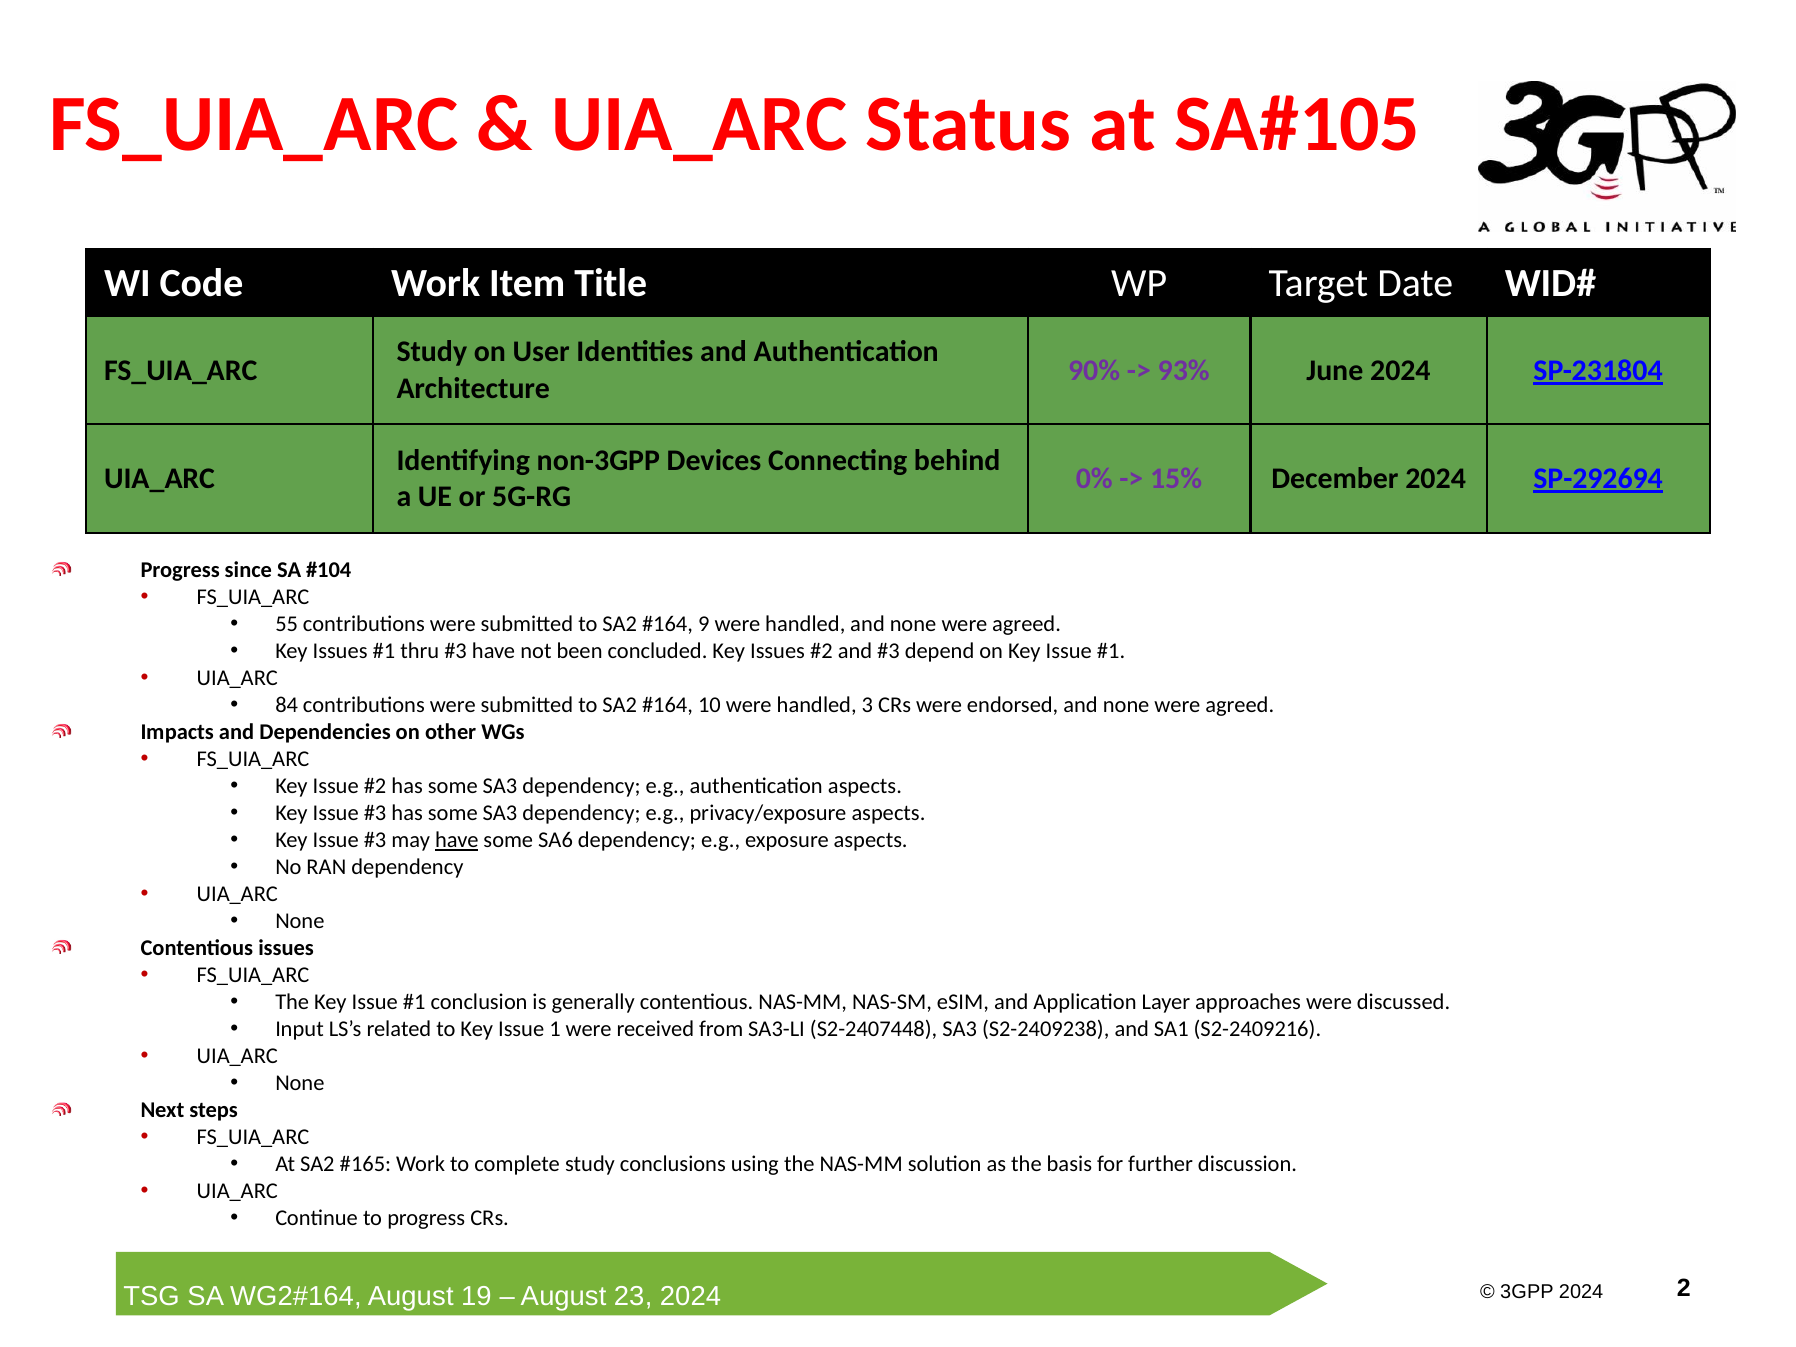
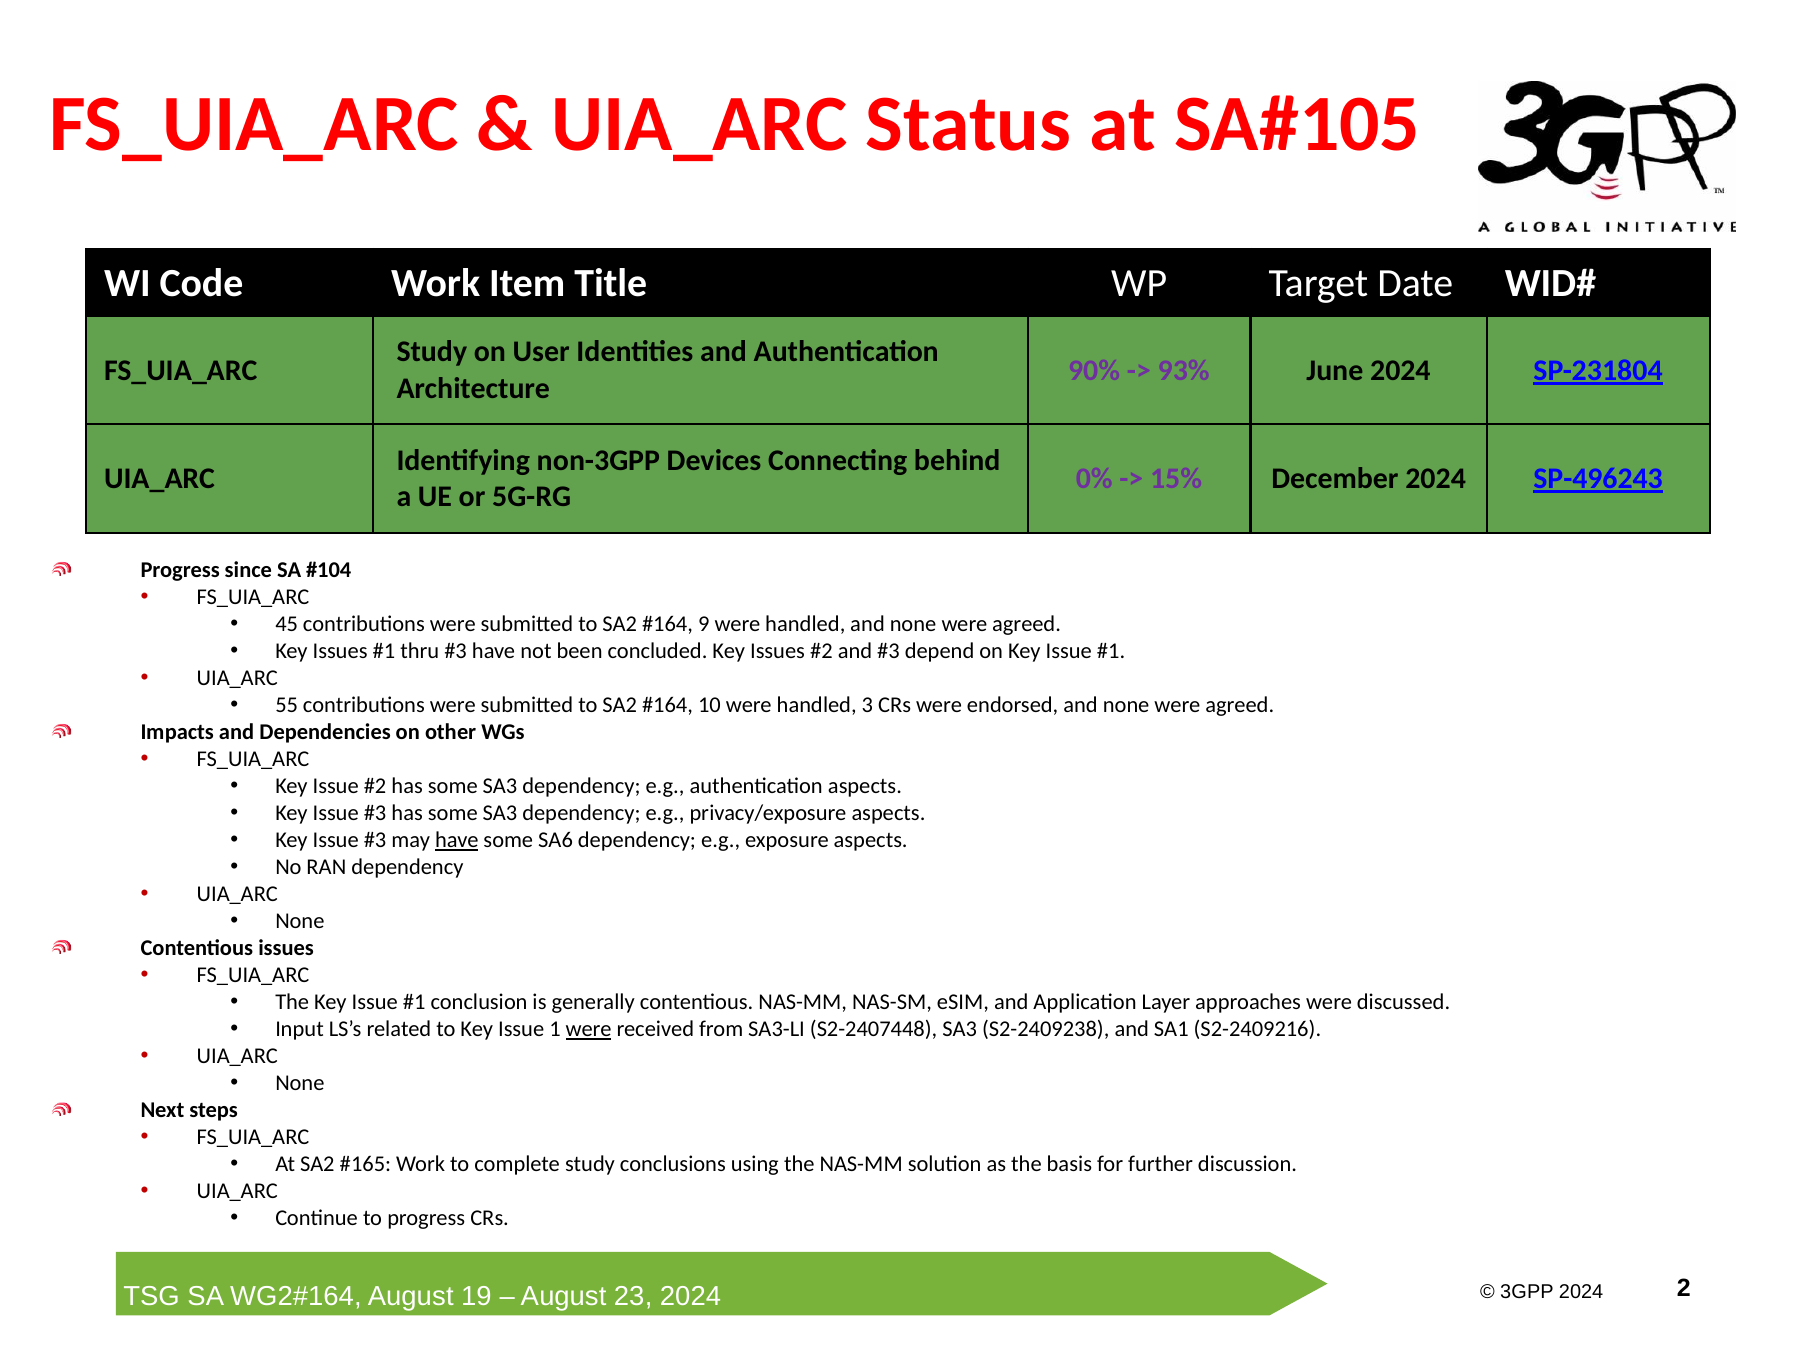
SP-292694: SP-292694 -> SP-496243
55: 55 -> 45
84: 84 -> 55
were at (589, 1029) underline: none -> present
